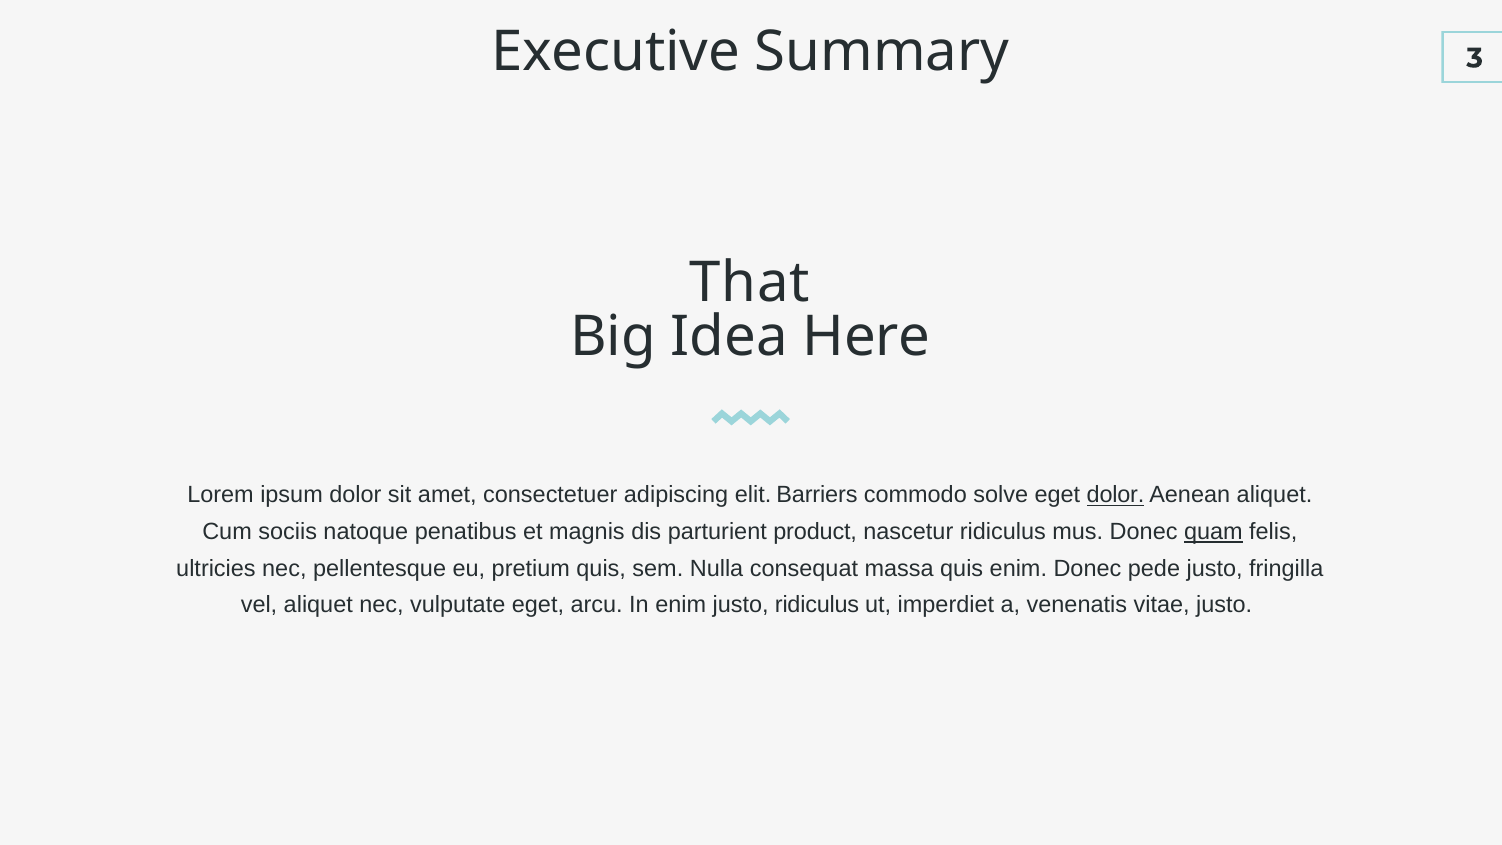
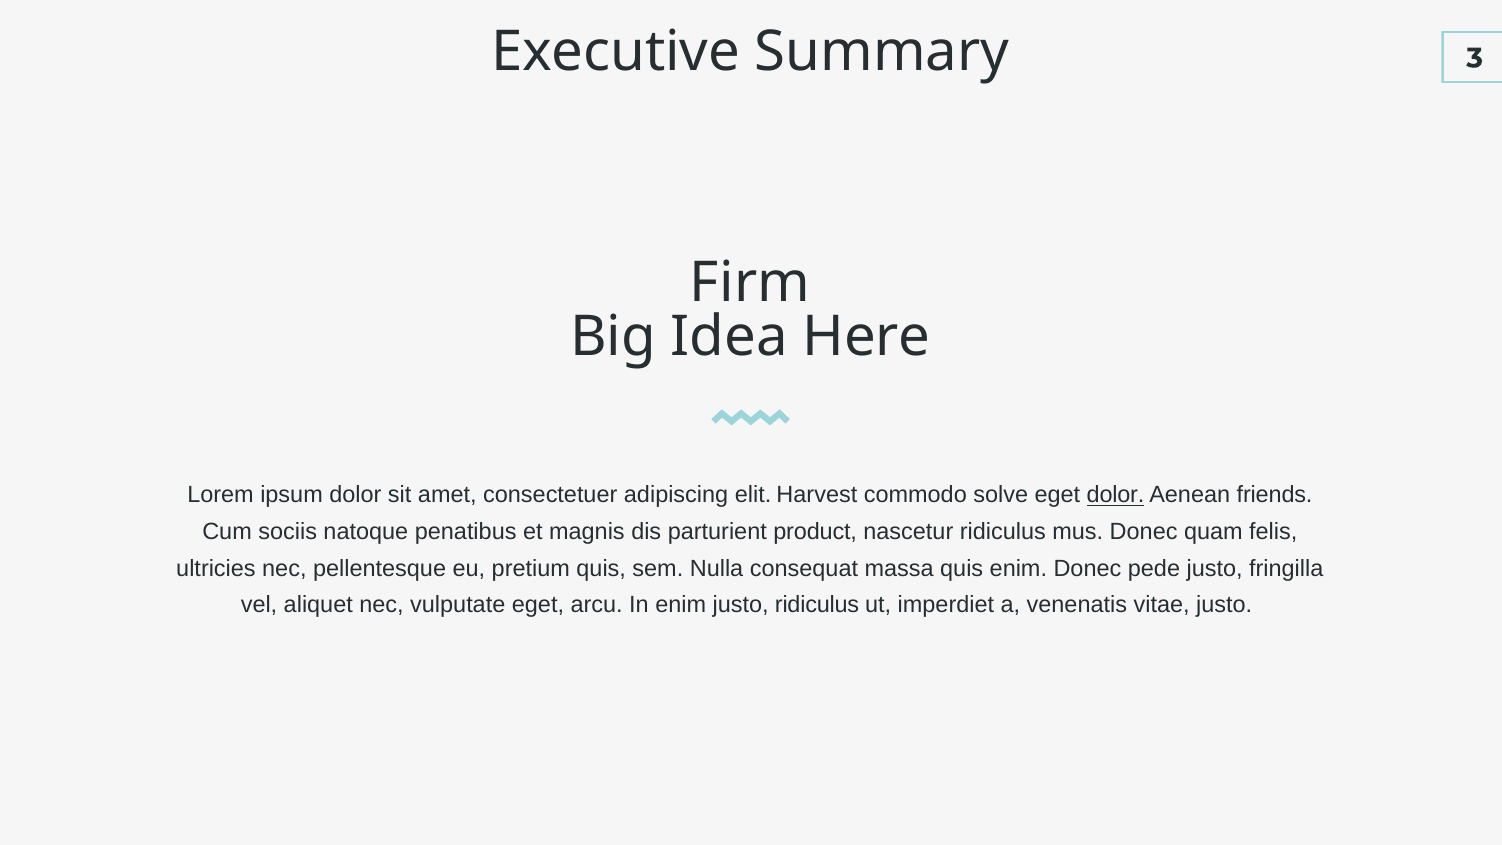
That: That -> Firm
Barriers: Barriers -> Harvest
Aenean aliquet: aliquet -> friends
quam underline: present -> none
